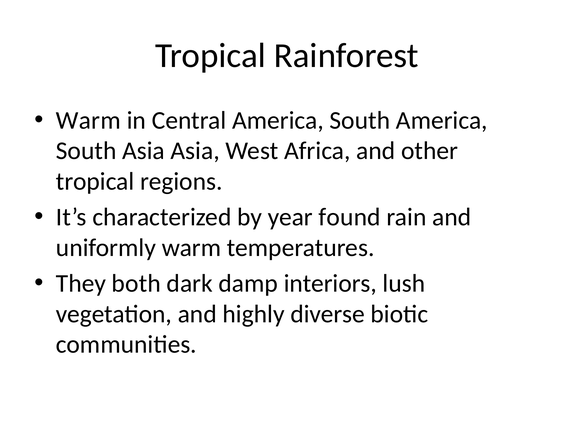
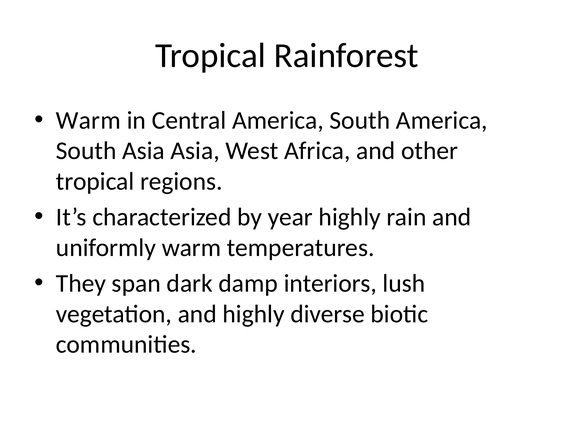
year found: found -> highly
both: both -> span
